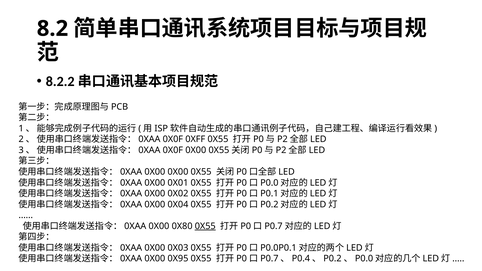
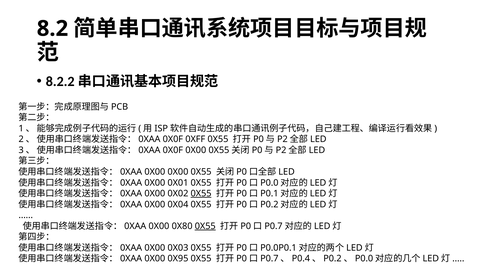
0X55 at (201, 194) underline: none -> present
